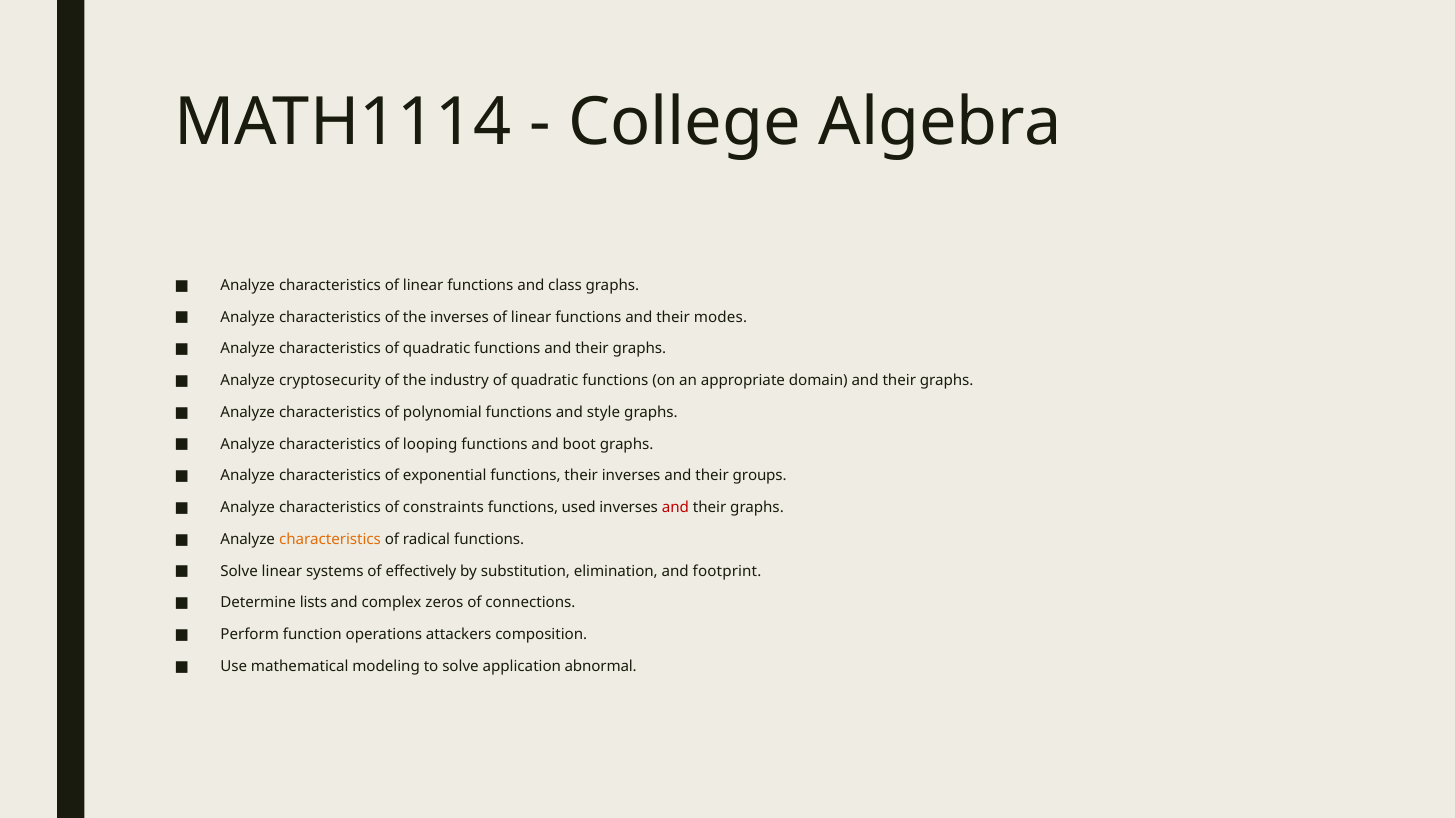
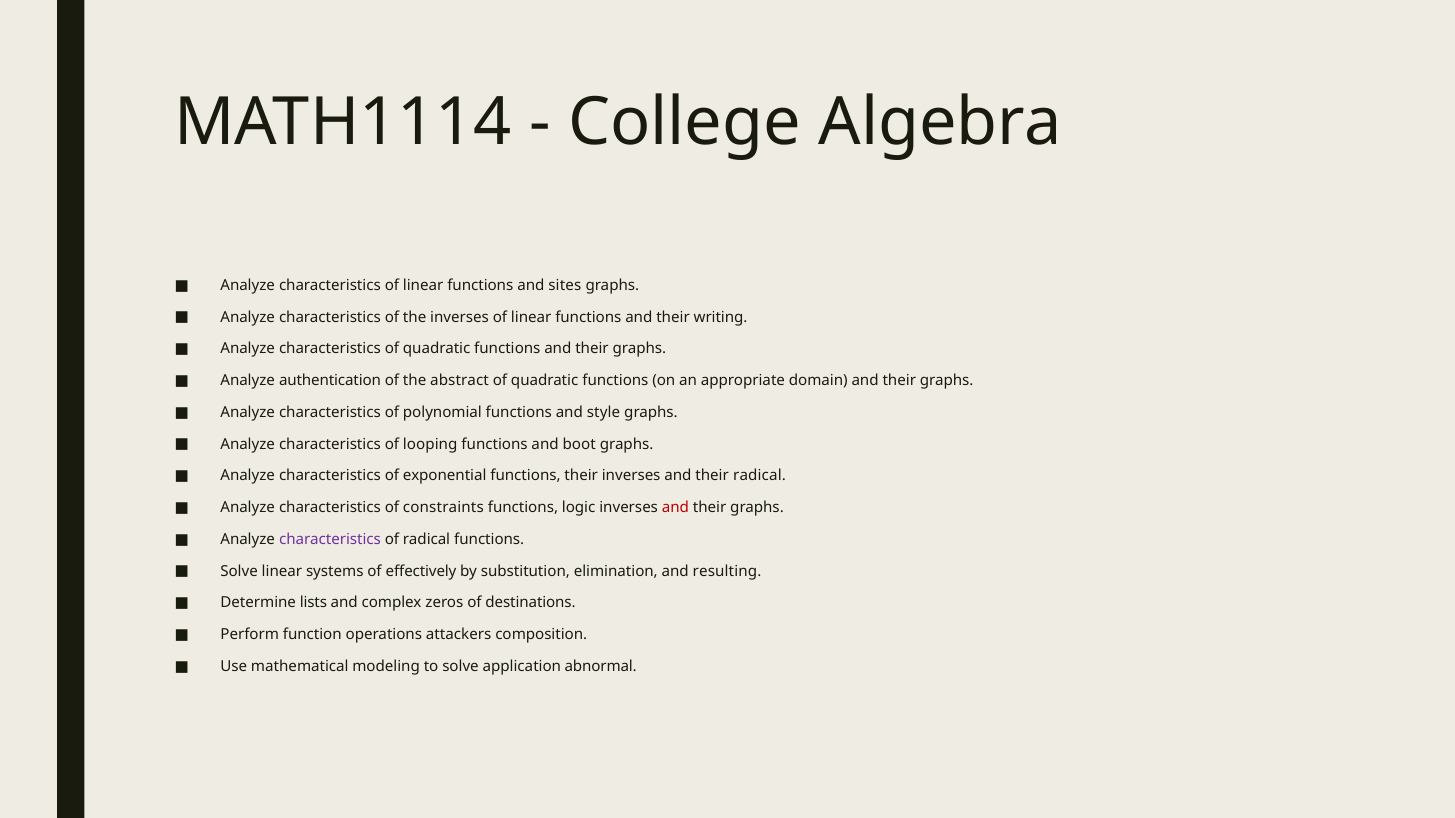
class: class -> sites
modes: modes -> writing
cryptosecurity: cryptosecurity -> authentication
industry: industry -> abstract
their groups: groups -> radical
used: used -> logic
characteristics at (330, 540) colour: orange -> purple
footprint: footprint -> resulting
connections: connections -> destinations
